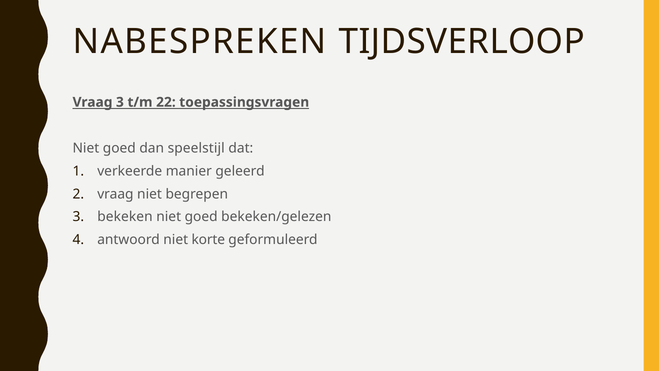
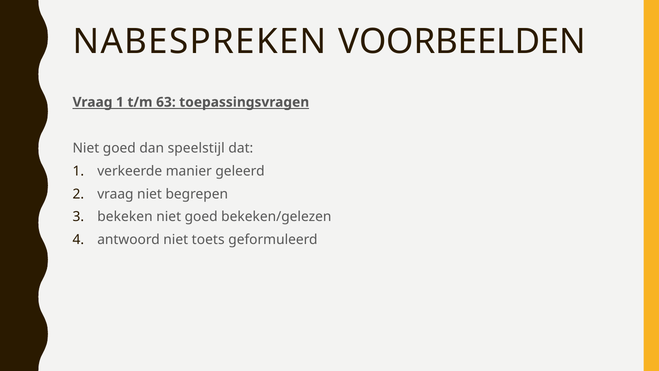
TIJDSVERLOOP: TIJDSVERLOOP -> VOORBEELDEN
Vraag 3: 3 -> 1
22: 22 -> 63
korte: korte -> toets
